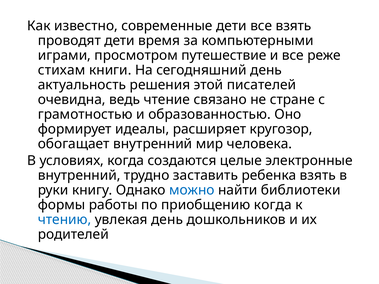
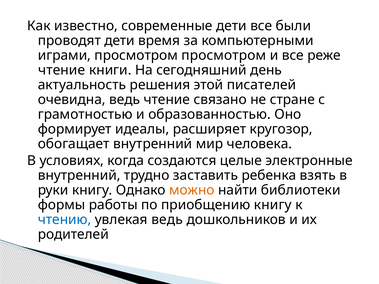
все взять: взять -> были
просмотром путешествие: путешествие -> просмотром
стихам at (62, 70): стихам -> чтение
можно colour: blue -> orange
приобщению когда: когда -> книгу
увлекая день: день -> ведь
